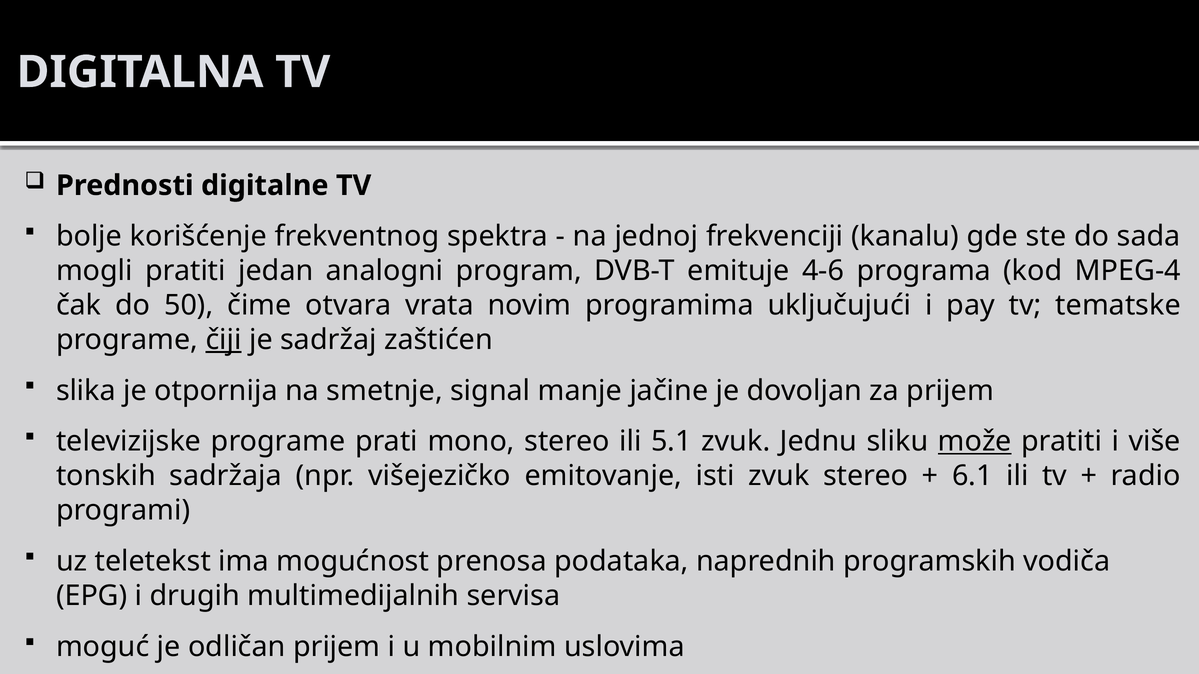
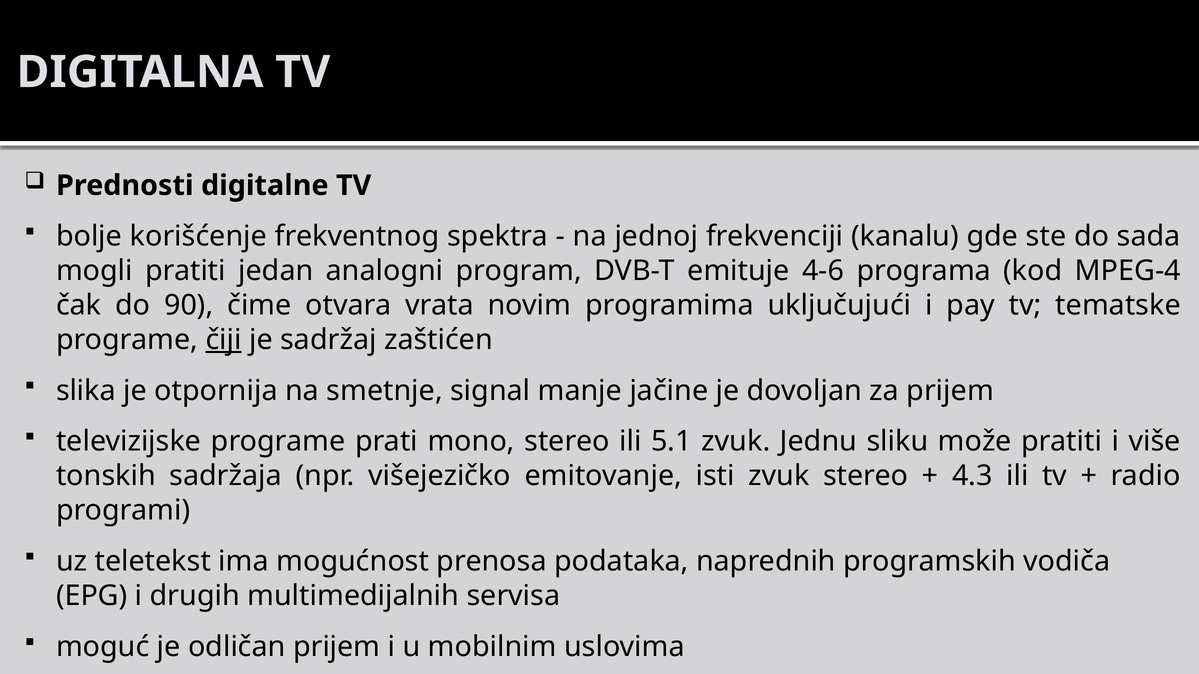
50: 50 -> 90
može underline: present -> none
6.1: 6.1 -> 4.3
